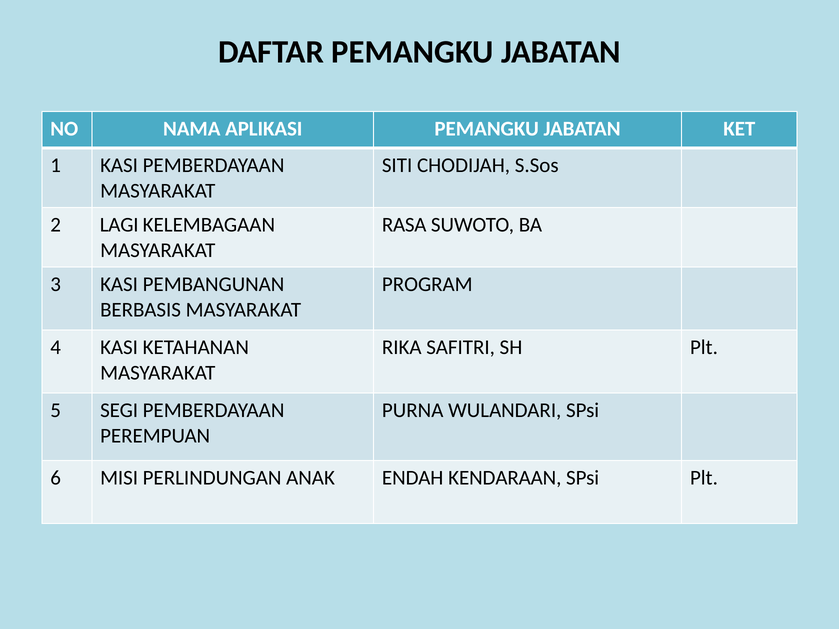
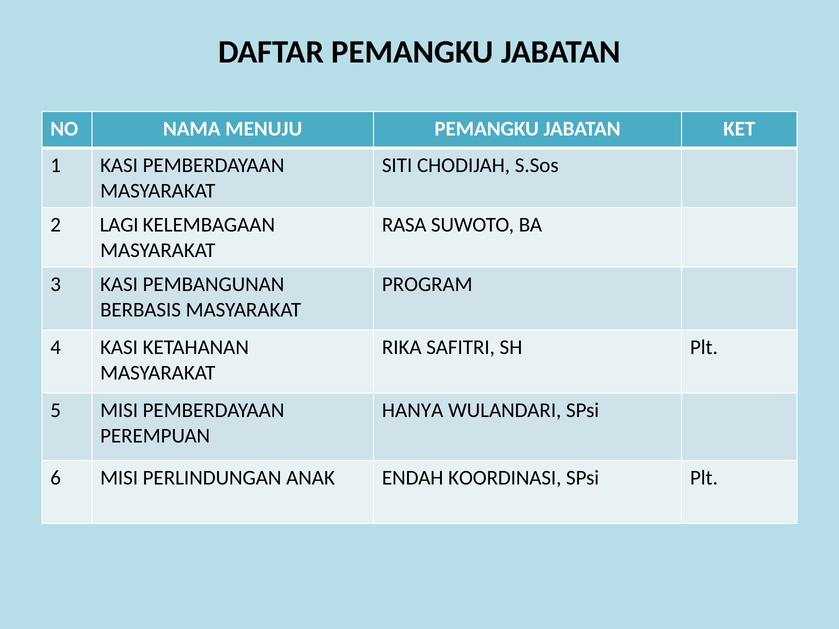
APLIKASI: APLIKASI -> MENUJU
5 SEGI: SEGI -> MISI
PURNA: PURNA -> HANYA
KENDARAAN: KENDARAAN -> KOORDINASI
